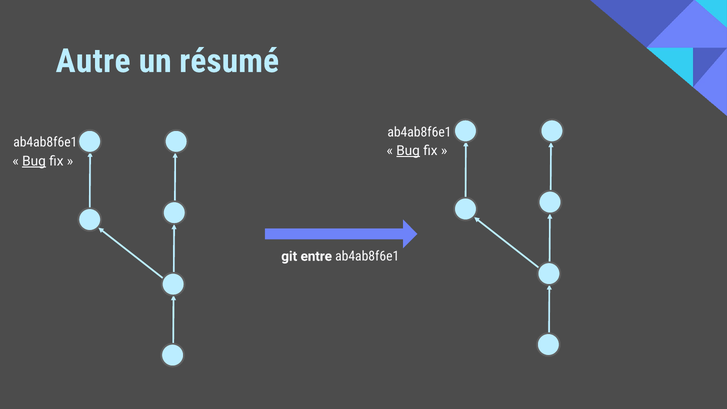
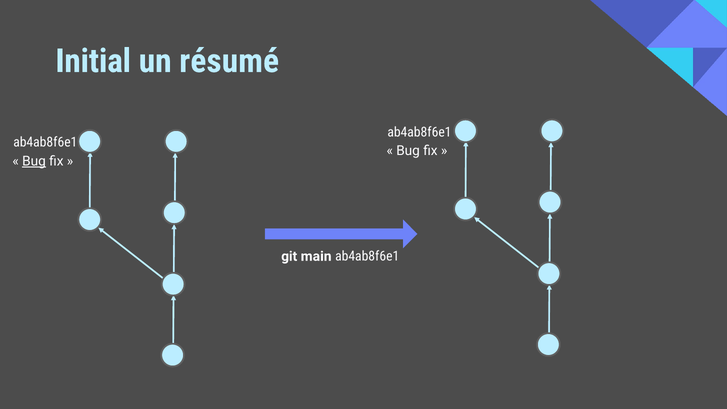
Autre: Autre -> Initial
Bug at (408, 151) underline: present -> none
entre: entre -> main
